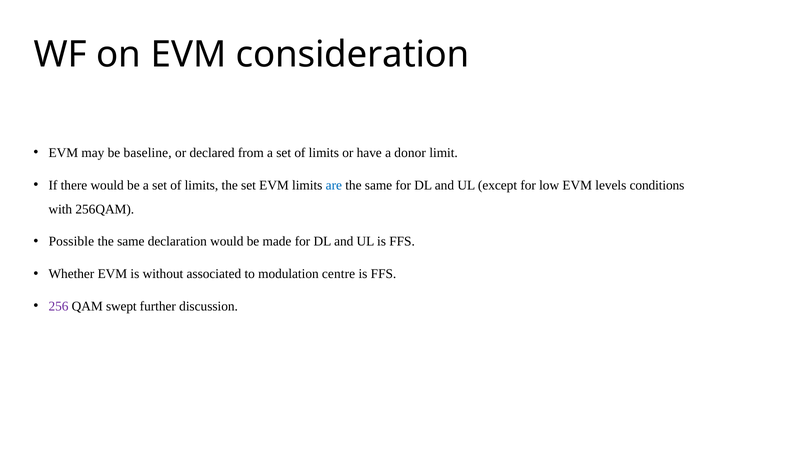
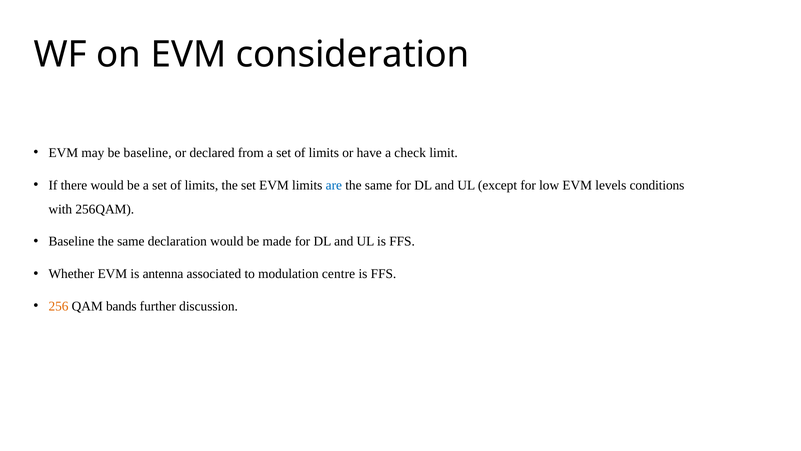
donor: donor -> check
Possible at (71, 241): Possible -> Baseline
without: without -> antenna
256 colour: purple -> orange
swept: swept -> bands
